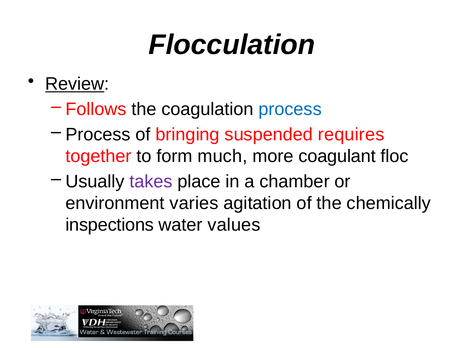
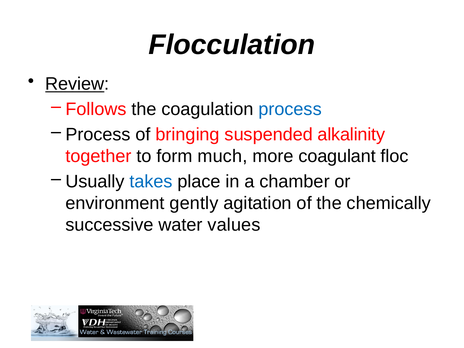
requires: requires -> alkalinity
takes colour: purple -> blue
varies: varies -> gently
inspections: inspections -> successive
